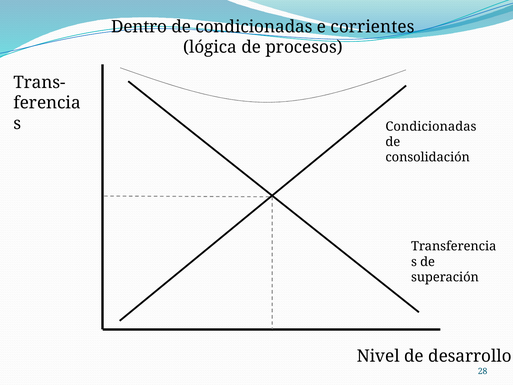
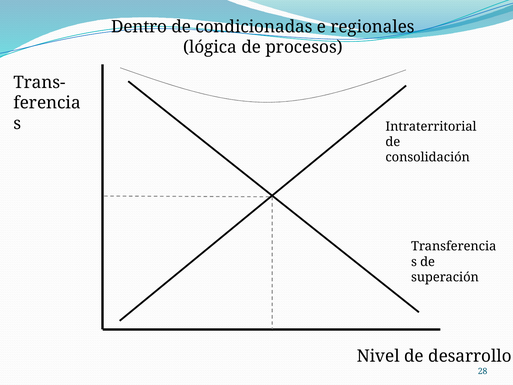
corrientes: corrientes -> regionales
Condicionadas at (431, 127): Condicionadas -> Intraterritorial
